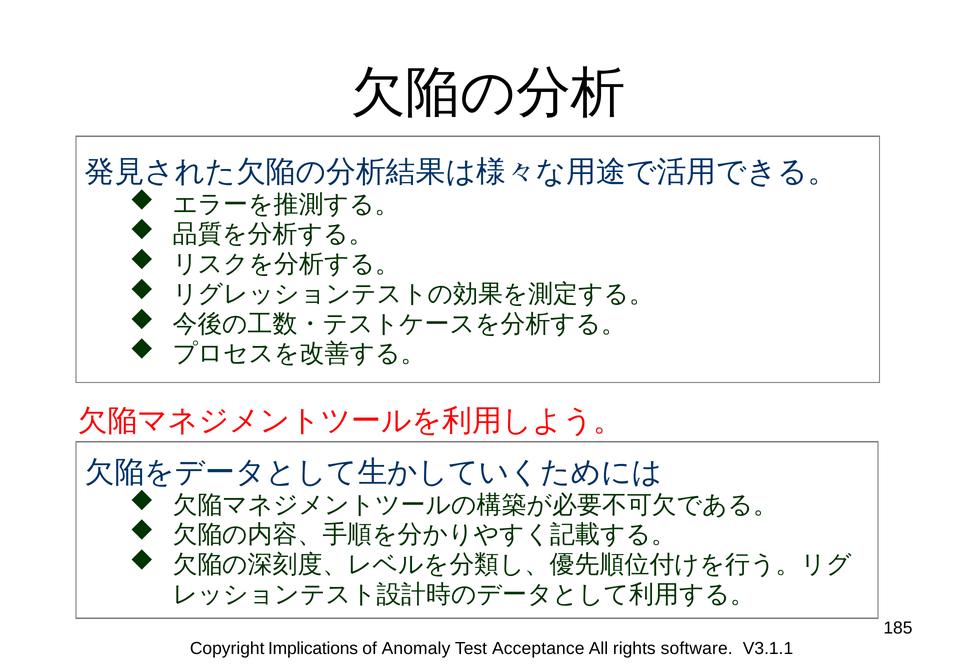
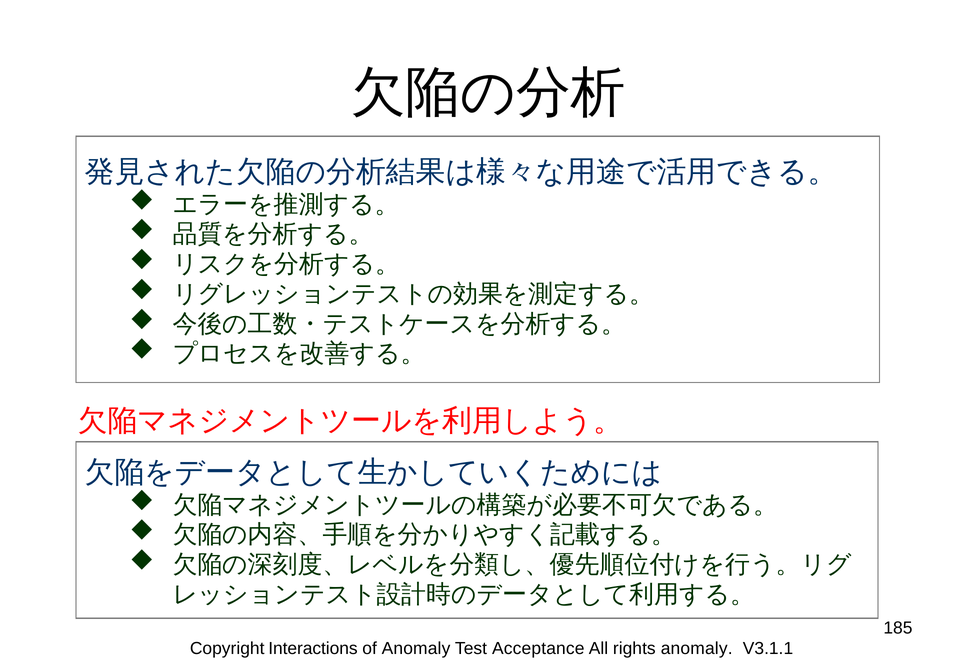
Implications: Implications -> Interactions
rights software: software -> anomaly
